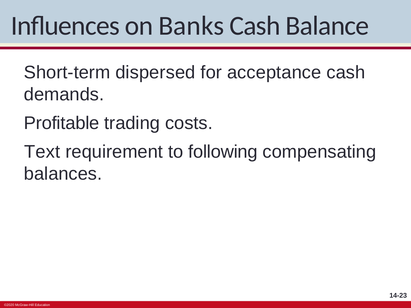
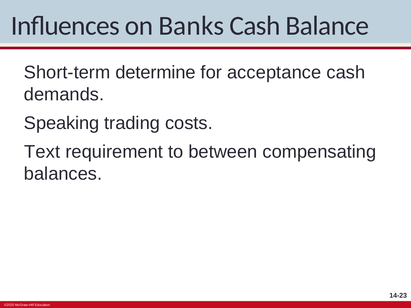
dispersed: dispersed -> determine
Profitable: Profitable -> Speaking
following: following -> between
